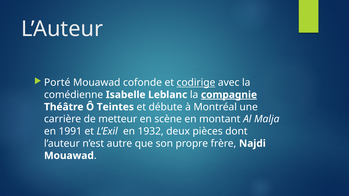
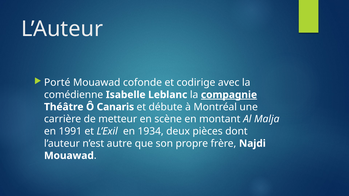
codirige underline: present -> none
Teintes: Teintes -> Canaris
1932: 1932 -> 1934
